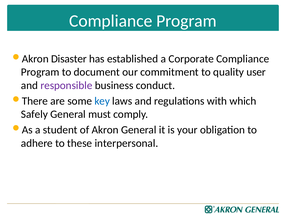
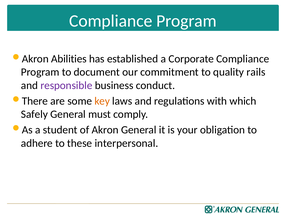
Disaster: Disaster -> Abilities
user: user -> rails
key colour: blue -> orange
